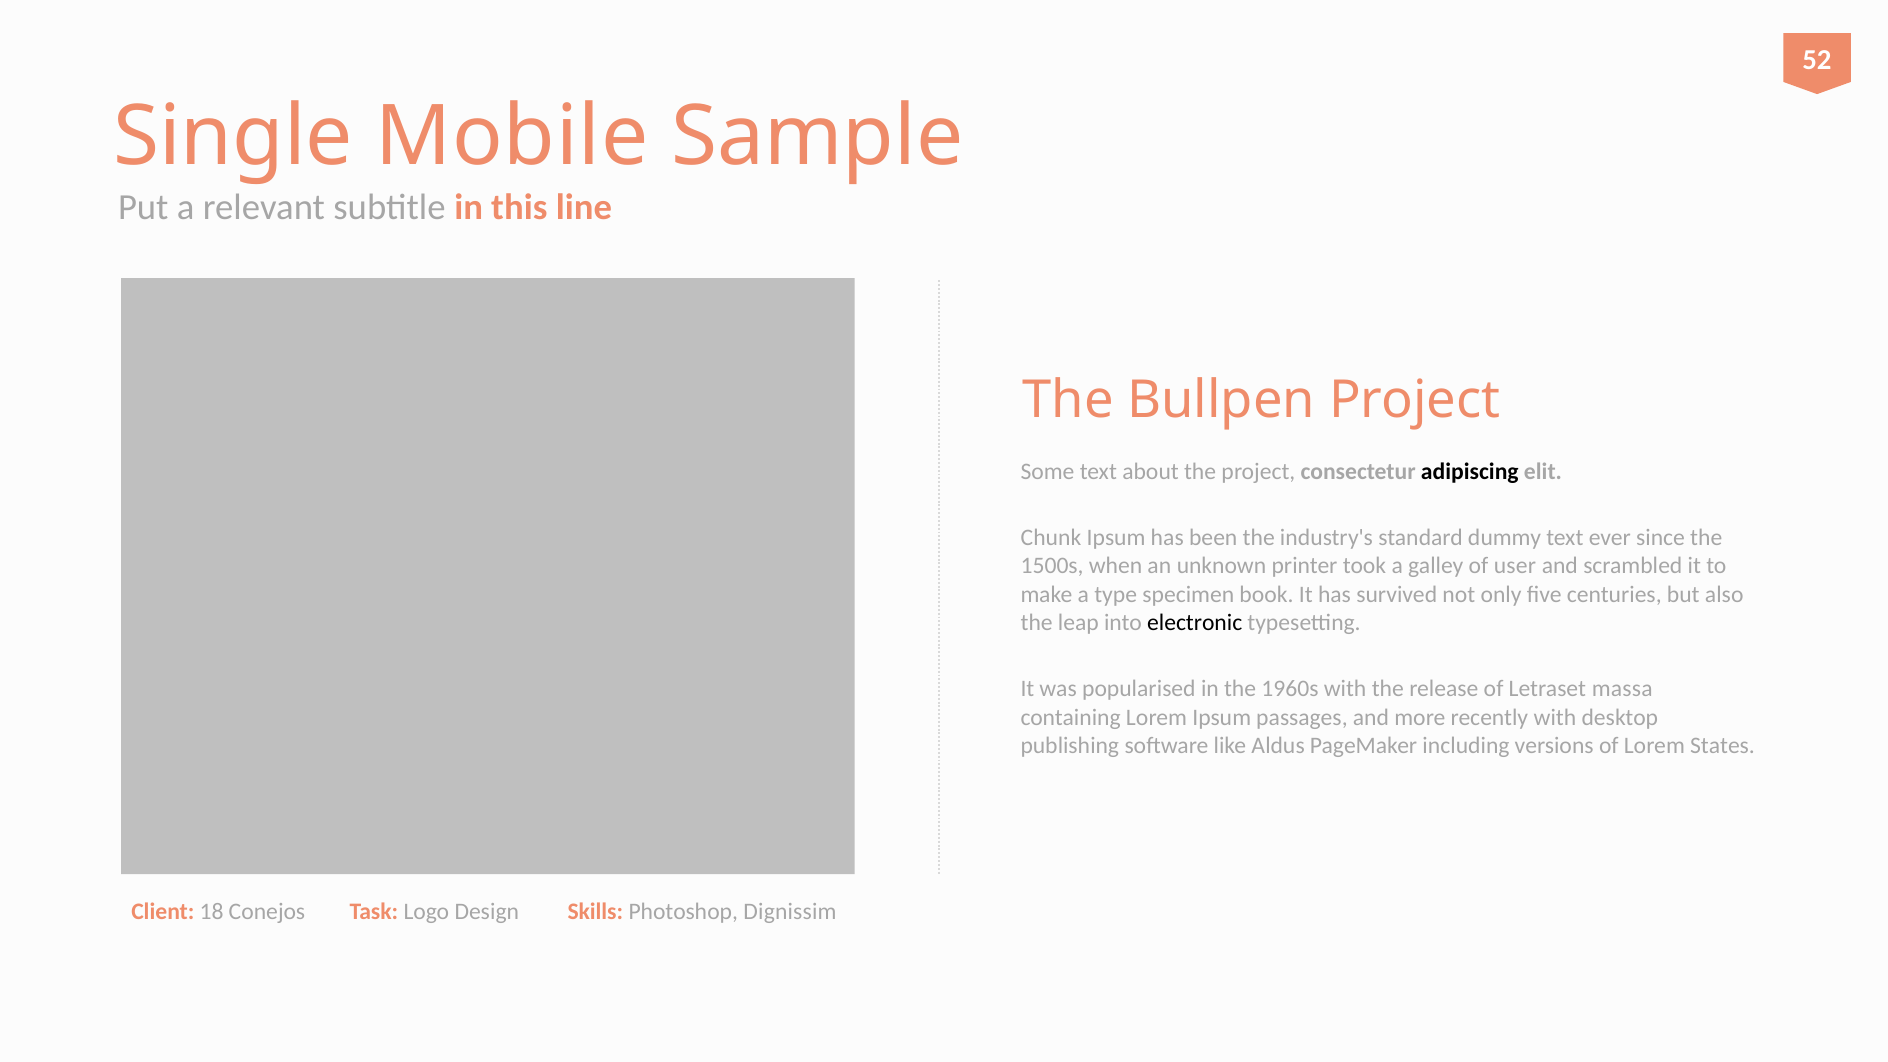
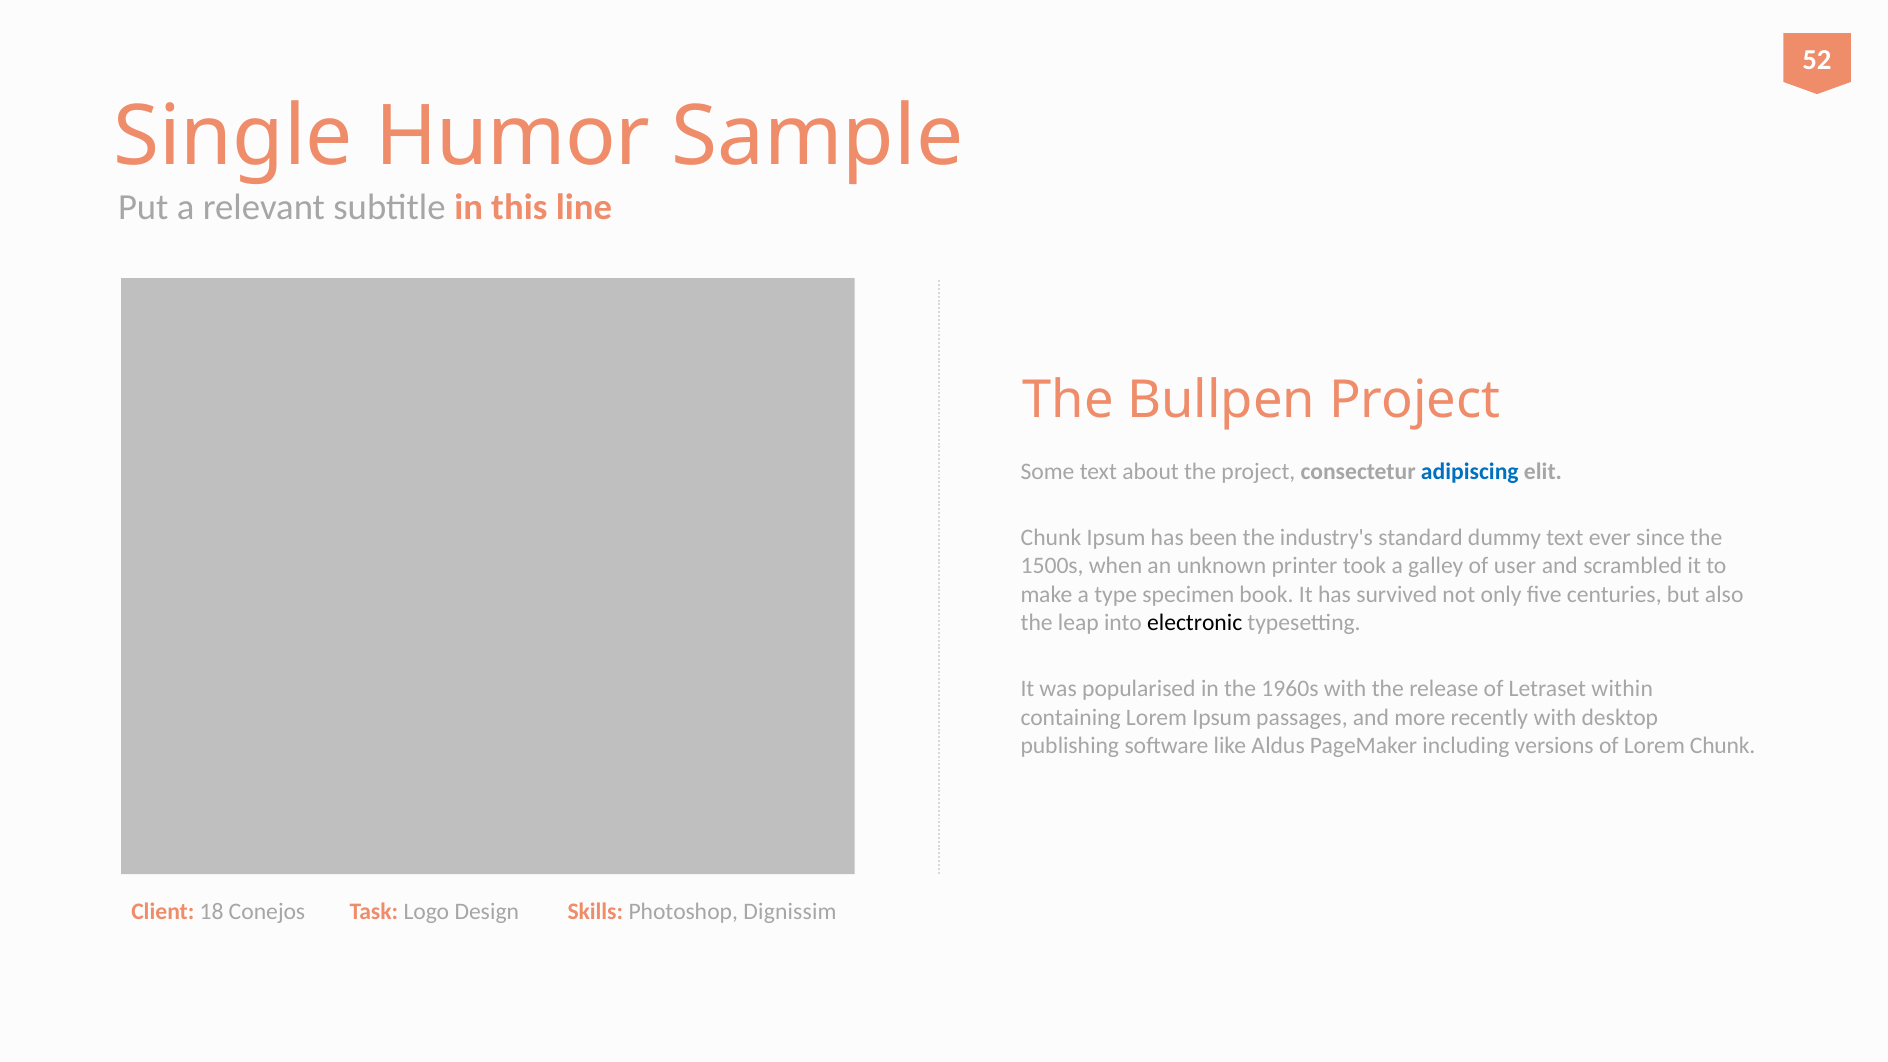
Mobile: Mobile -> Humor
adipiscing colour: black -> blue
massa: massa -> within
Lorem States: States -> Chunk
